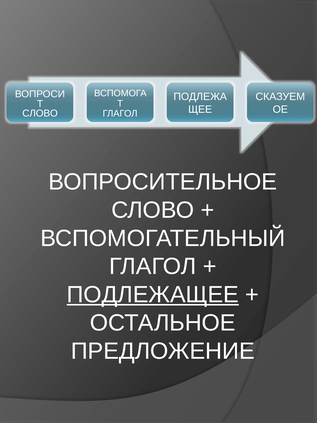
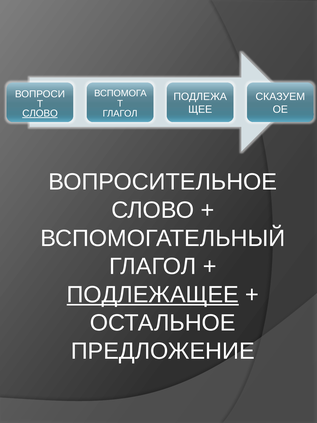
СЛОВО at (40, 113) underline: none -> present
